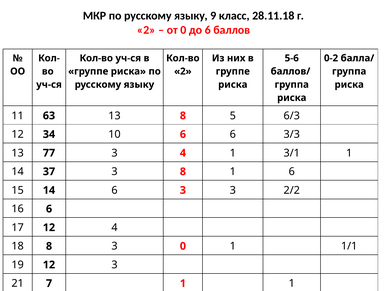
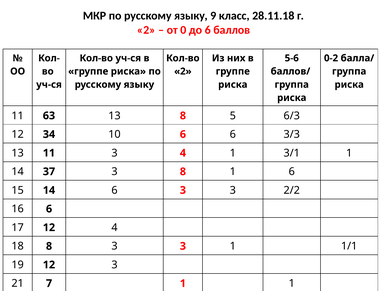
13 77: 77 -> 11
8 3 0: 0 -> 3
